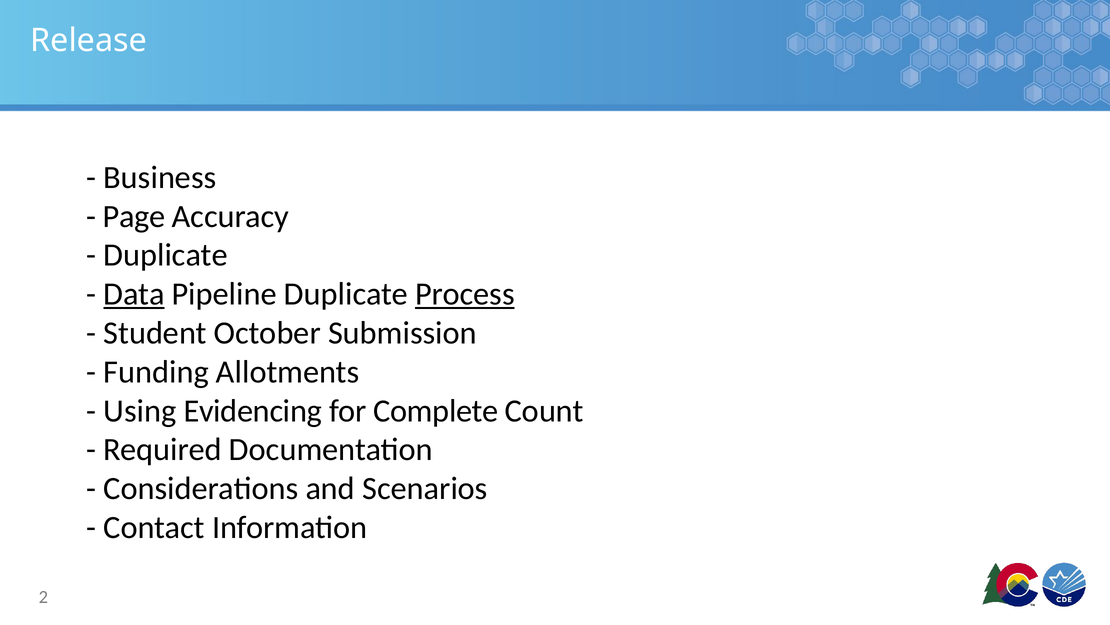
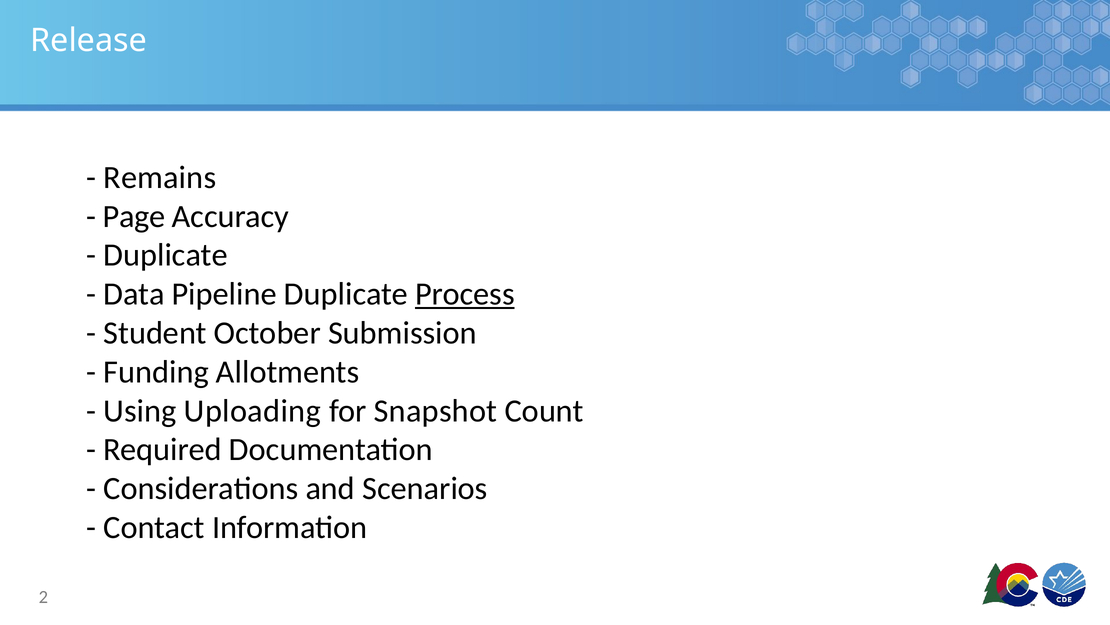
Business: Business -> Remains
Data underline: present -> none
Evidencing: Evidencing -> Uploading
Complete: Complete -> Snapshot
